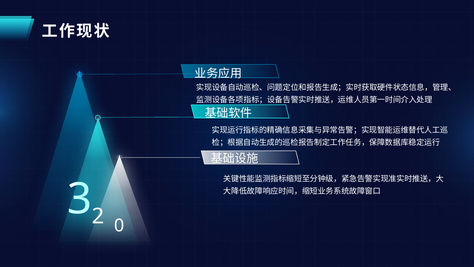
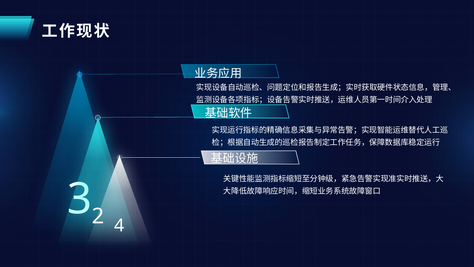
0: 0 -> 4
